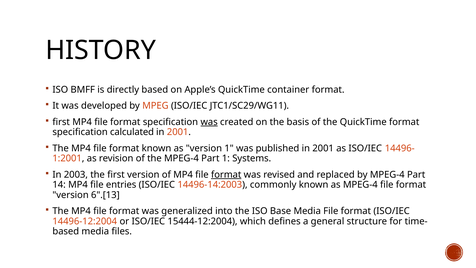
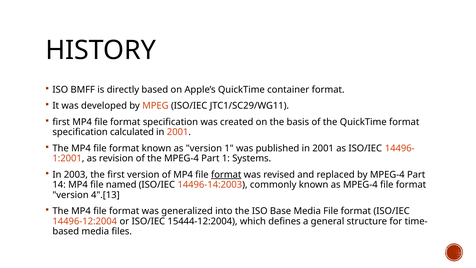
was at (209, 122) underline: present -> none
entries: entries -> named
6".[13: 6".[13 -> 4".[13
